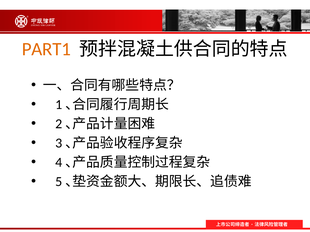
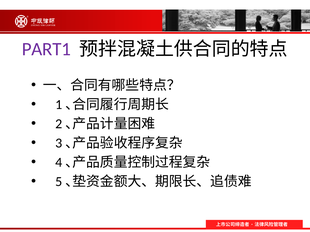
PART1 colour: orange -> purple
